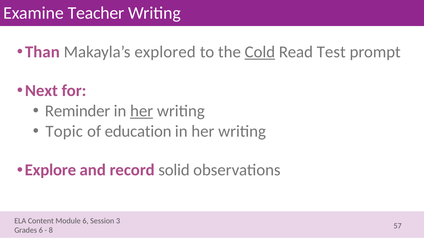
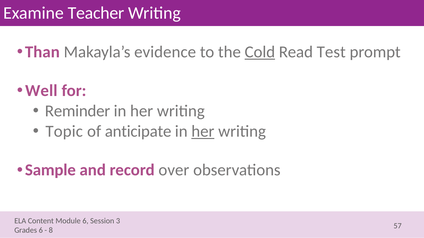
explored: explored -> evidence
Next: Next -> Well
her at (142, 111) underline: present -> none
education: education -> anticipate
her at (203, 132) underline: none -> present
Explore: Explore -> Sample
solid: solid -> over
